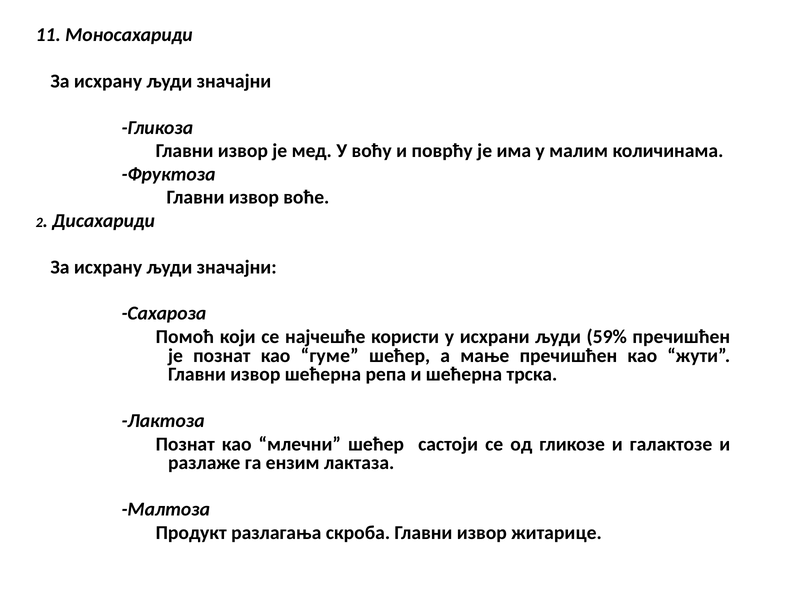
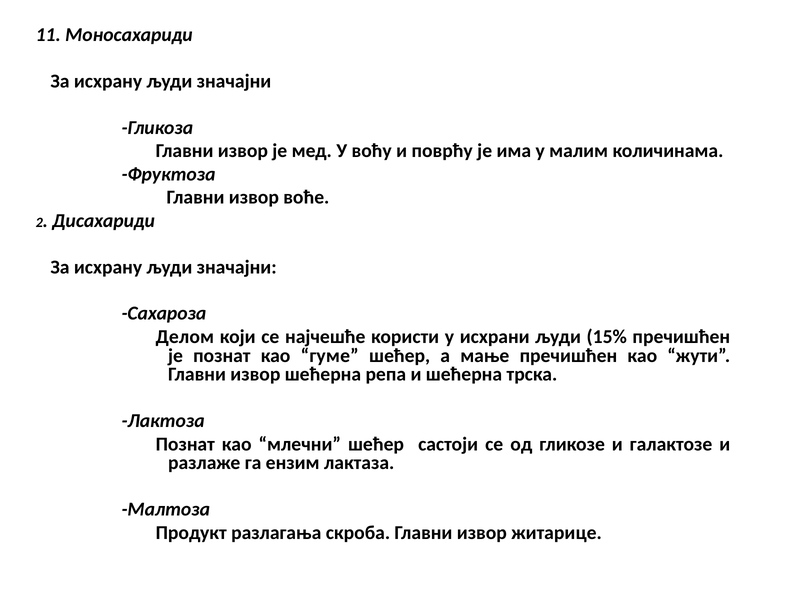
Помоћ: Помоћ -> Делом
59%: 59% -> 15%
